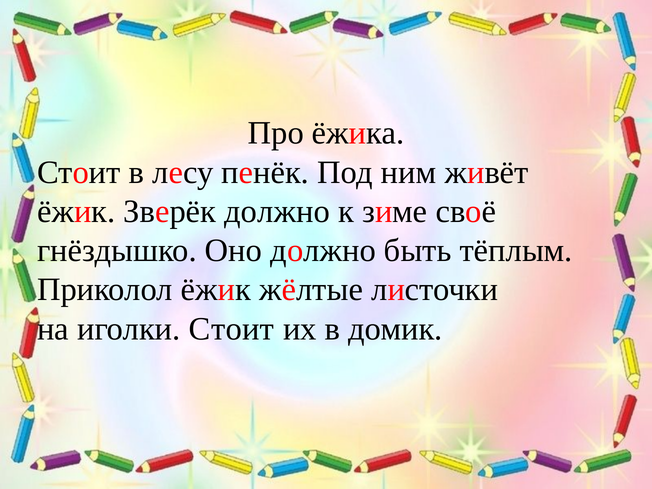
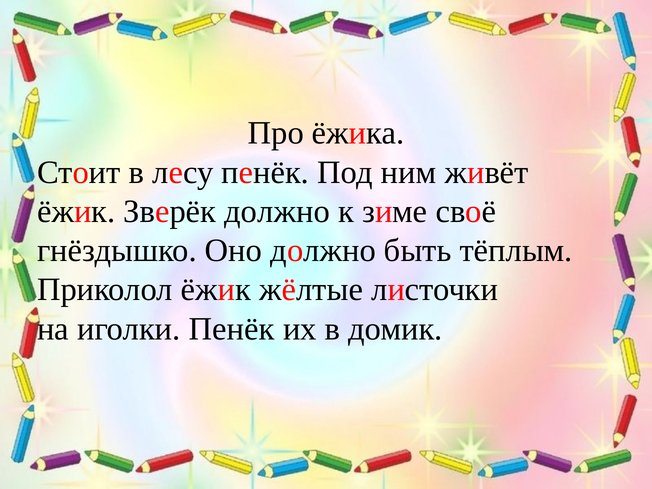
иголки Стоит: Стоит -> Пенёк
